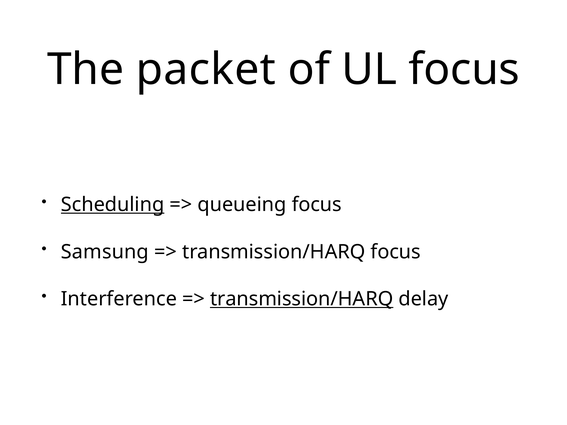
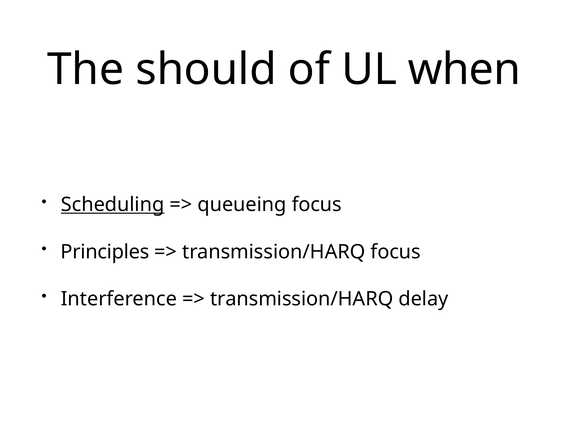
packet: packet -> should
UL focus: focus -> when
Samsung: Samsung -> Principles
transmission/HARQ at (302, 299) underline: present -> none
